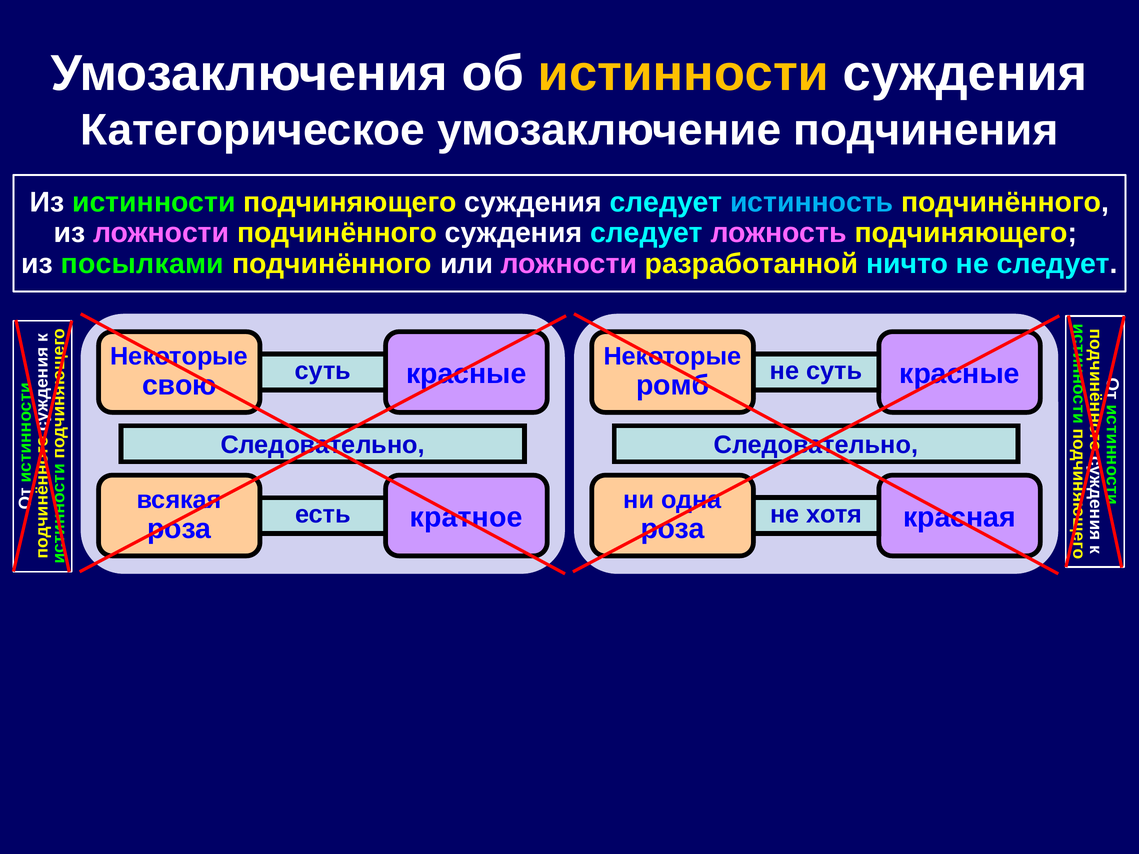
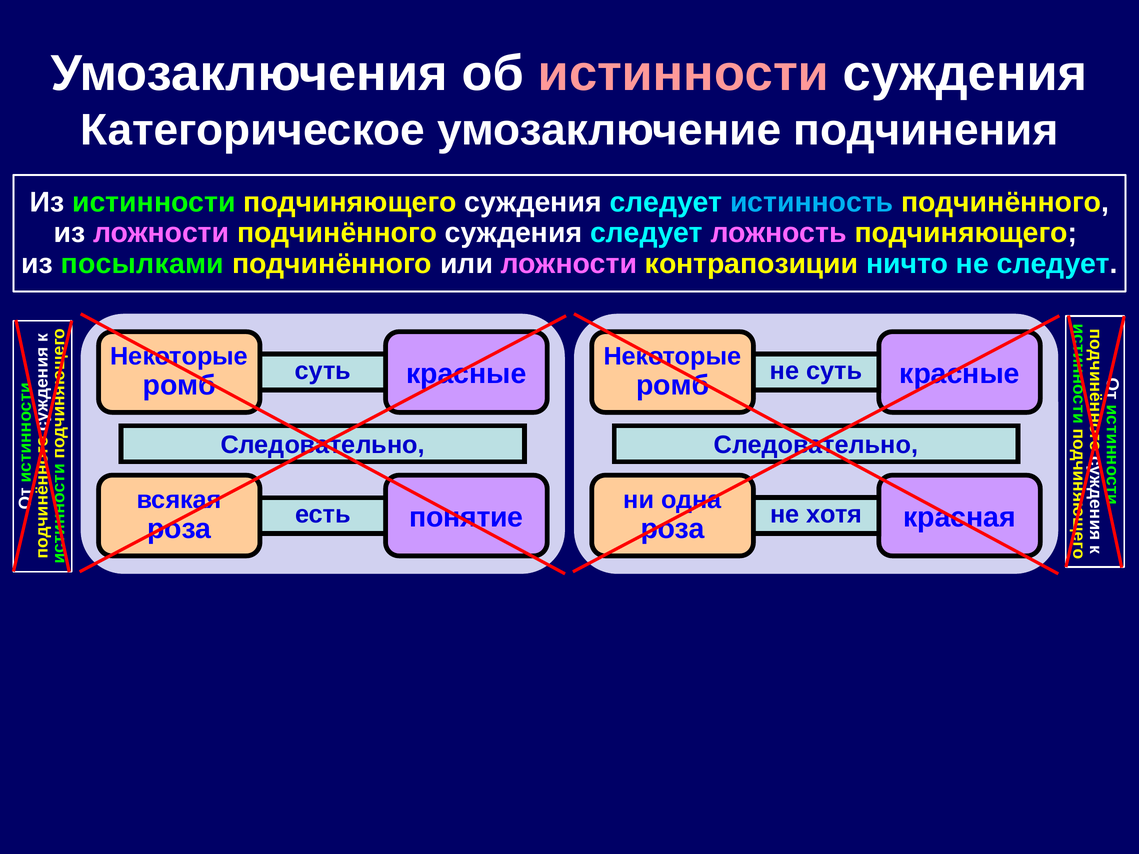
истинности at (683, 74) colour: yellow -> pink
разработанной: разработанной -> контрапозиции
свою at (179, 386): свою -> ромб
кратное: кратное -> понятие
